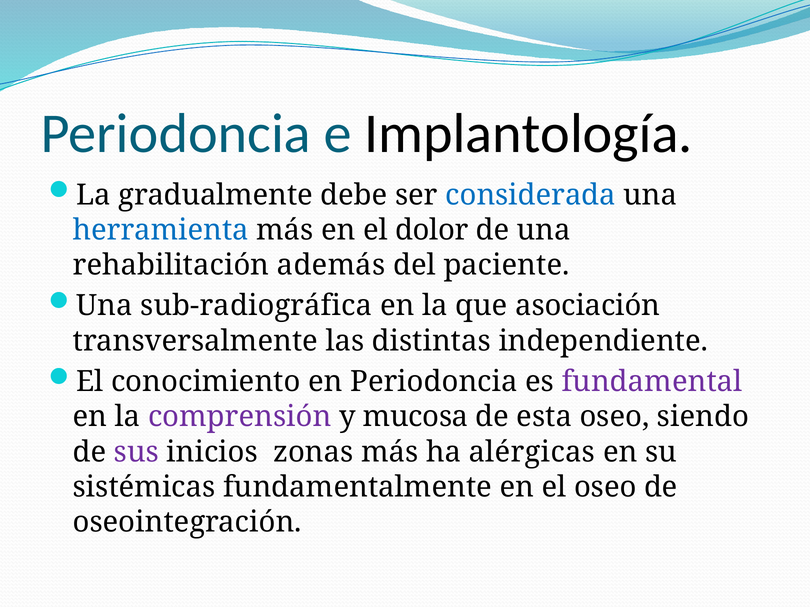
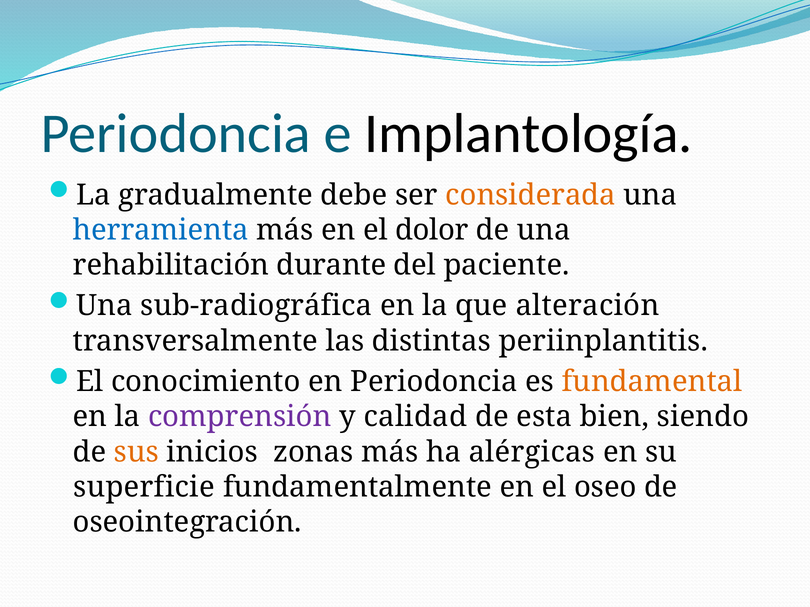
considerada colour: blue -> orange
además: además -> durante
asociación: asociación -> alteración
independiente: independiente -> periinplantitis
fundamental colour: purple -> orange
mucosa: mucosa -> calidad
esta oseo: oseo -> bien
sus colour: purple -> orange
sistémicas: sistémicas -> superficie
